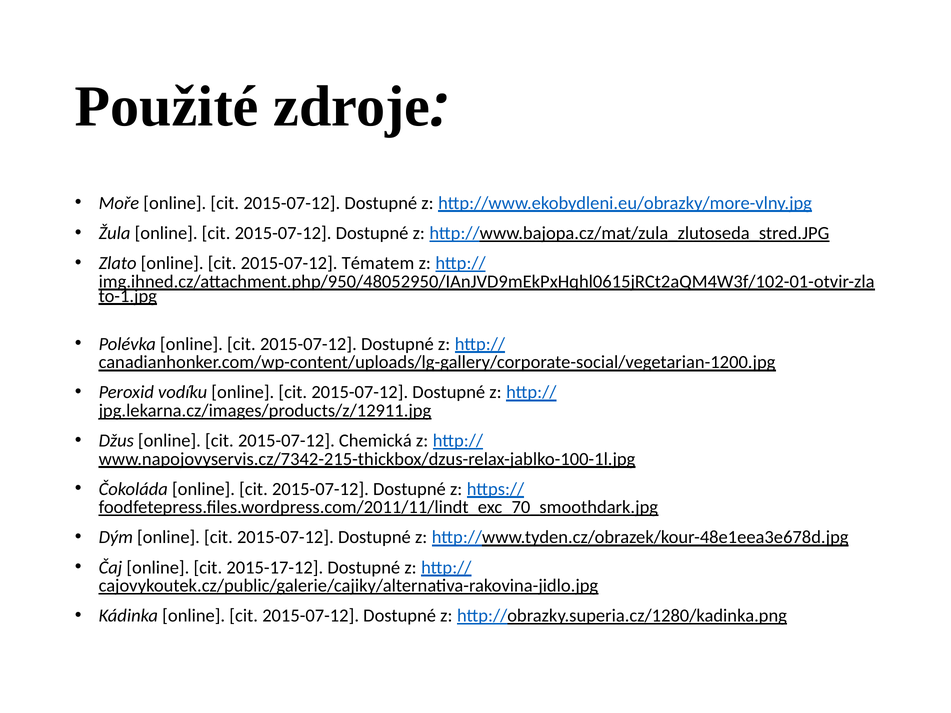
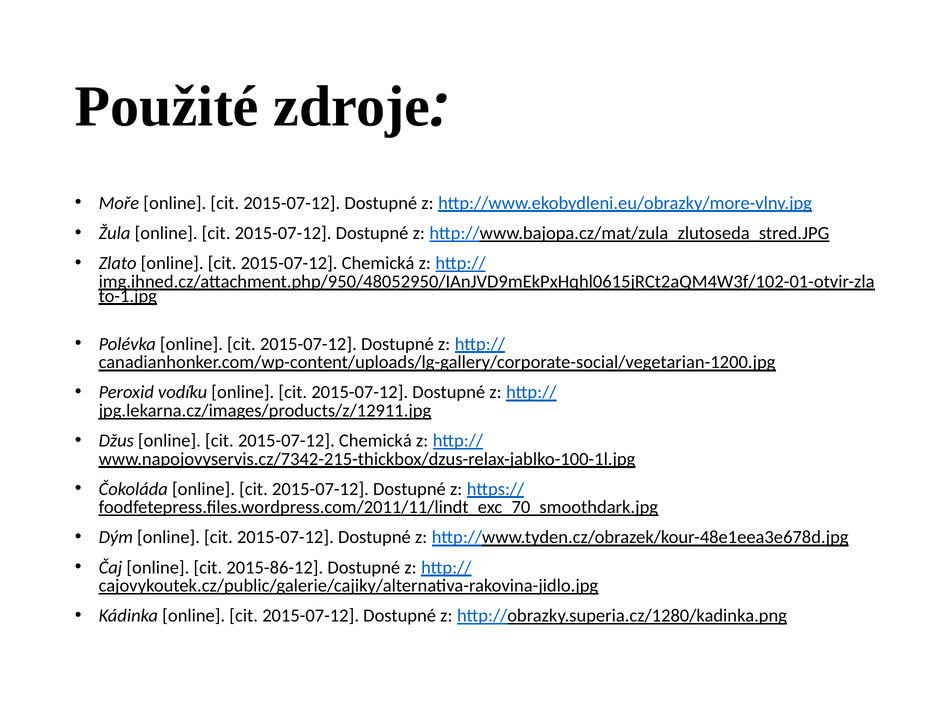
Tématem at (378, 263): Tématem -> Chemická
2015-17-12: 2015-17-12 -> 2015-86-12
